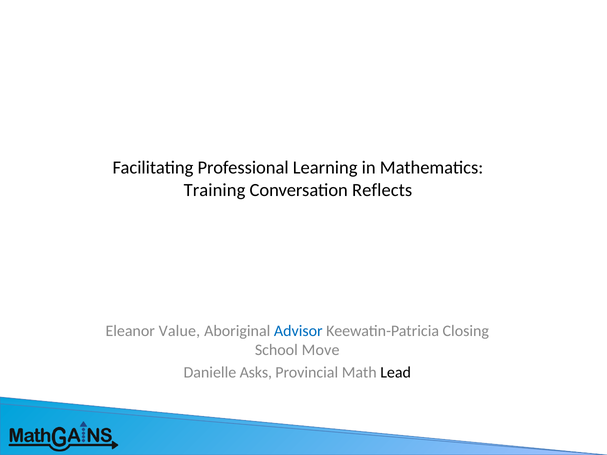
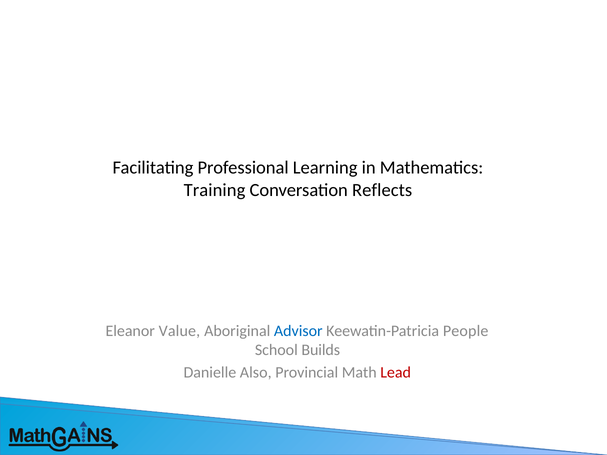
Closing: Closing -> People
Move: Move -> Builds
Asks: Asks -> Also
Lead colour: black -> red
